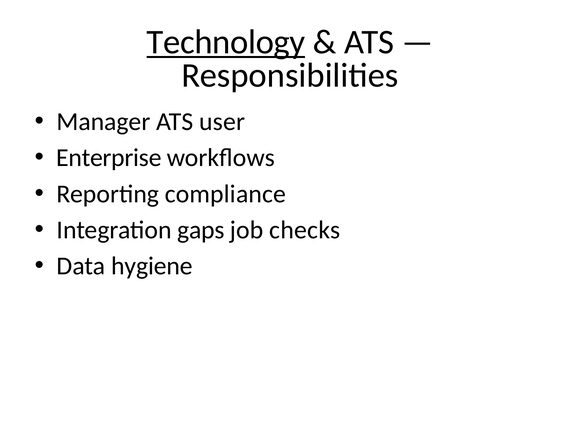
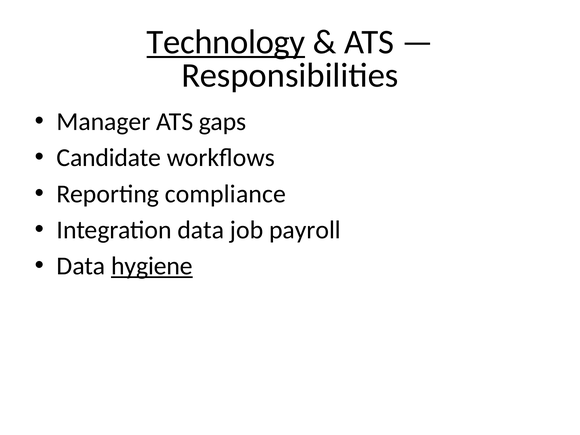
user: user -> gaps
Enterprise: Enterprise -> Candidate
Integration gaps: gaps -> data
checks: checks -> payroll
hygiene underline: none -> present
